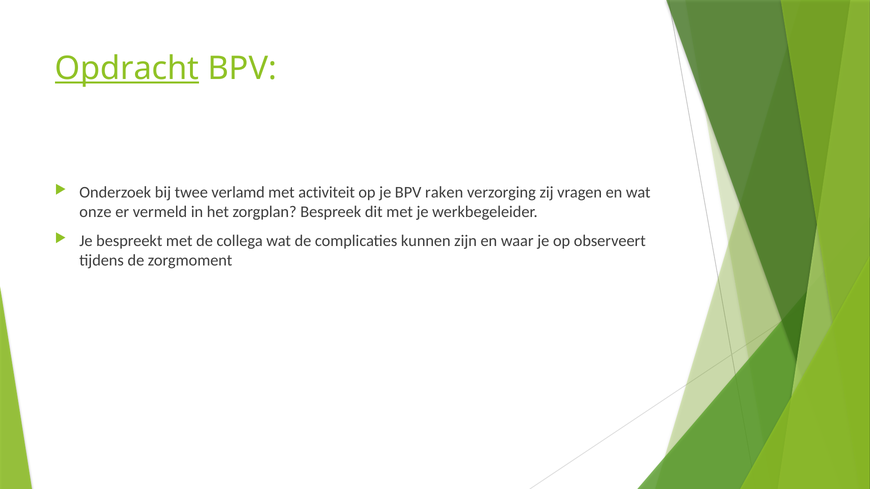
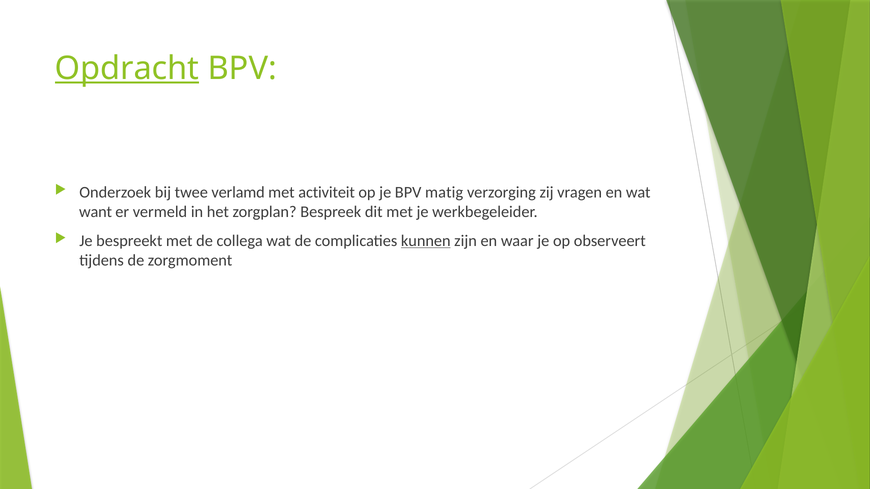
raken: raken -> matig
onze: onze -> want
kunnen underline: none -> present
